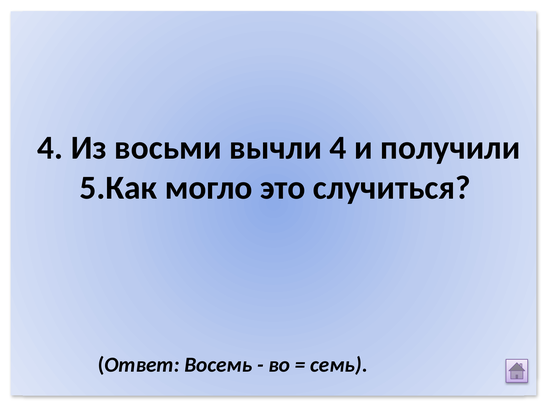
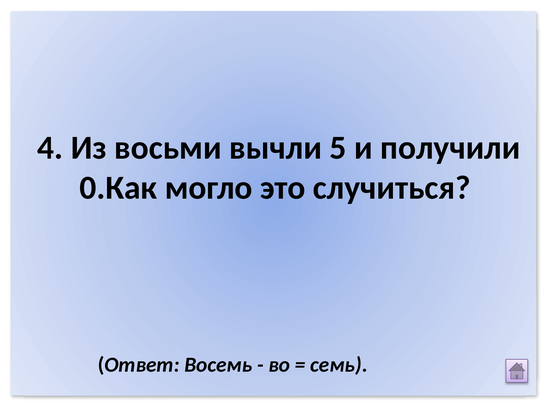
вычли 4: 4 -> 5
5.Как: 5.Как -> 0.Как
